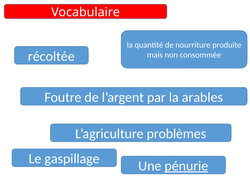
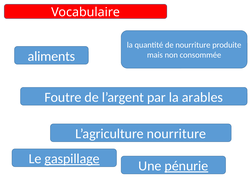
récoltée: récoltée -> aliments
L’agriculture problèmes: problèmes -> nourriture
gaspillage underline: none -> present
